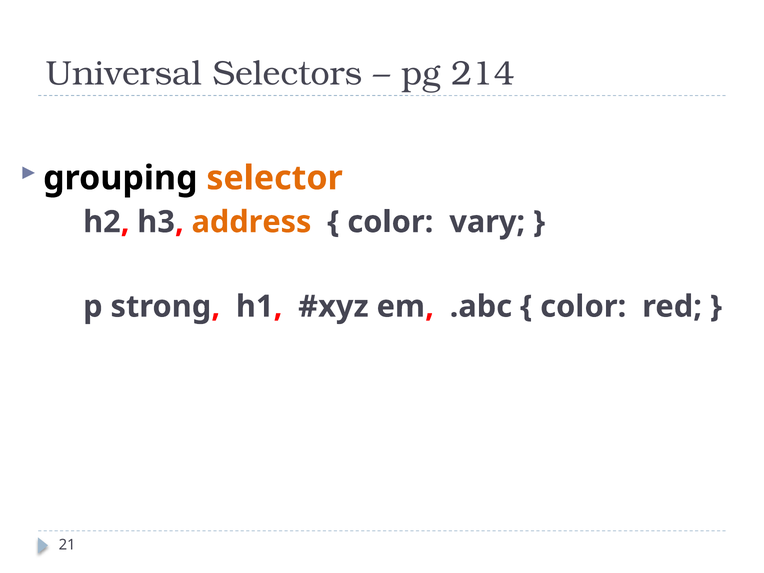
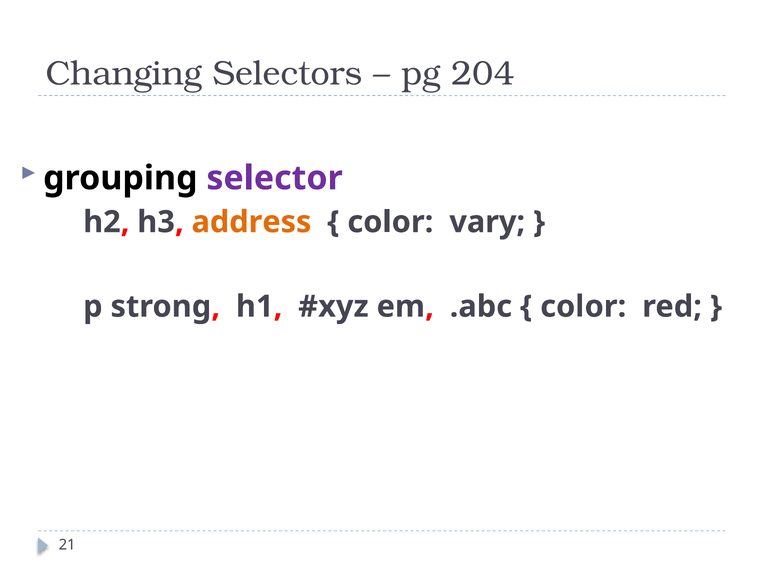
Universal: Universal -> Changing
214: 214 -> 204
selector colour: orange -> purple
